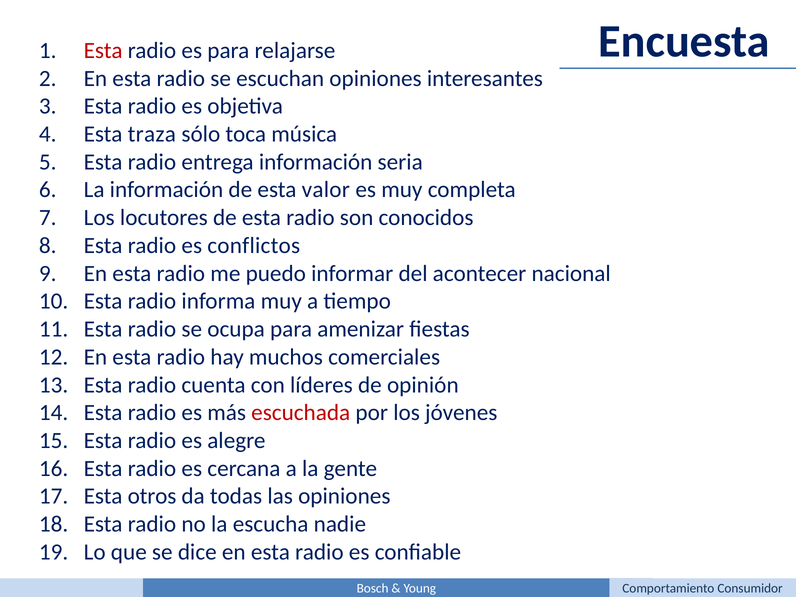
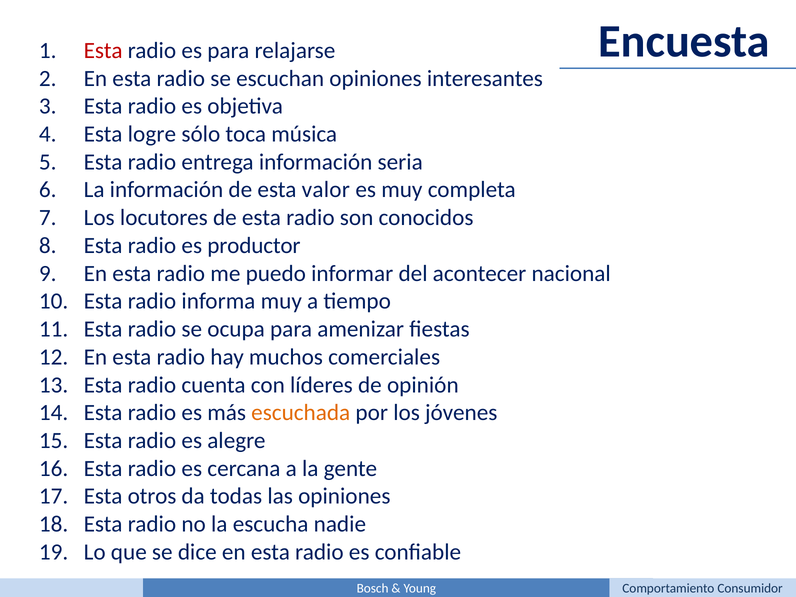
traza: traza -> logre
conflictos: conflictos -> productor
escuchada colour: red -> orange
